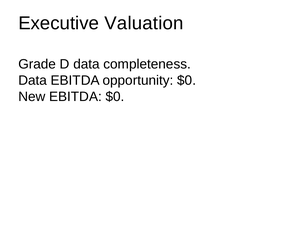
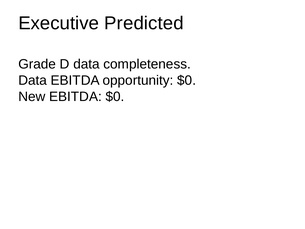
Valuation: Valuation -> Predicted
